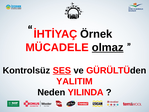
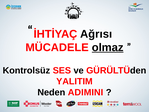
Örnek: Örnek -> Ağrısı
SES underline: present -> none
YILINDA: YILINDA -> ADIMINI
